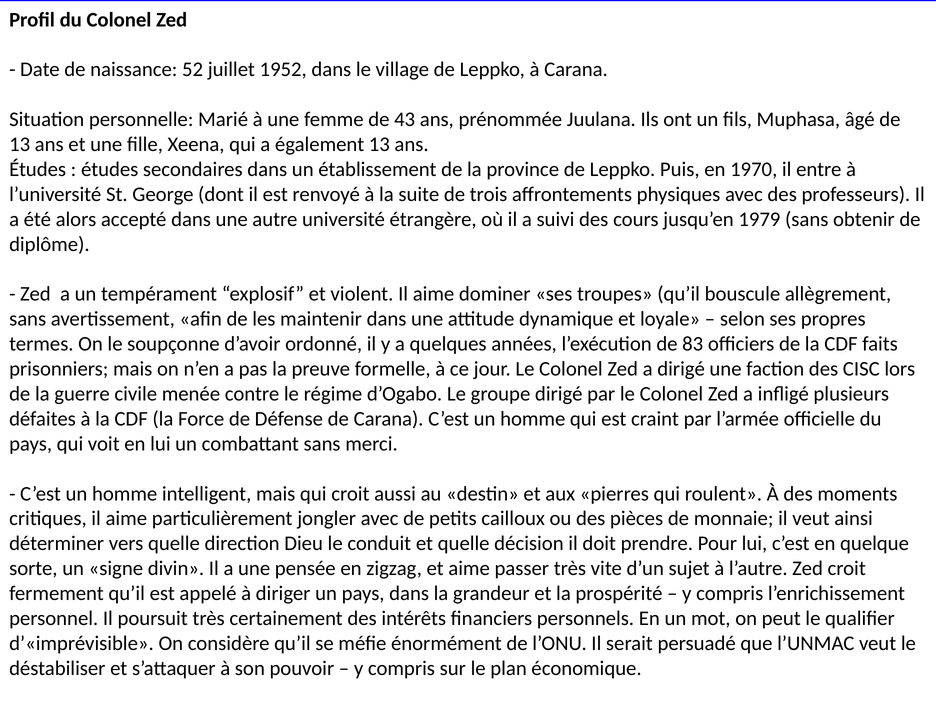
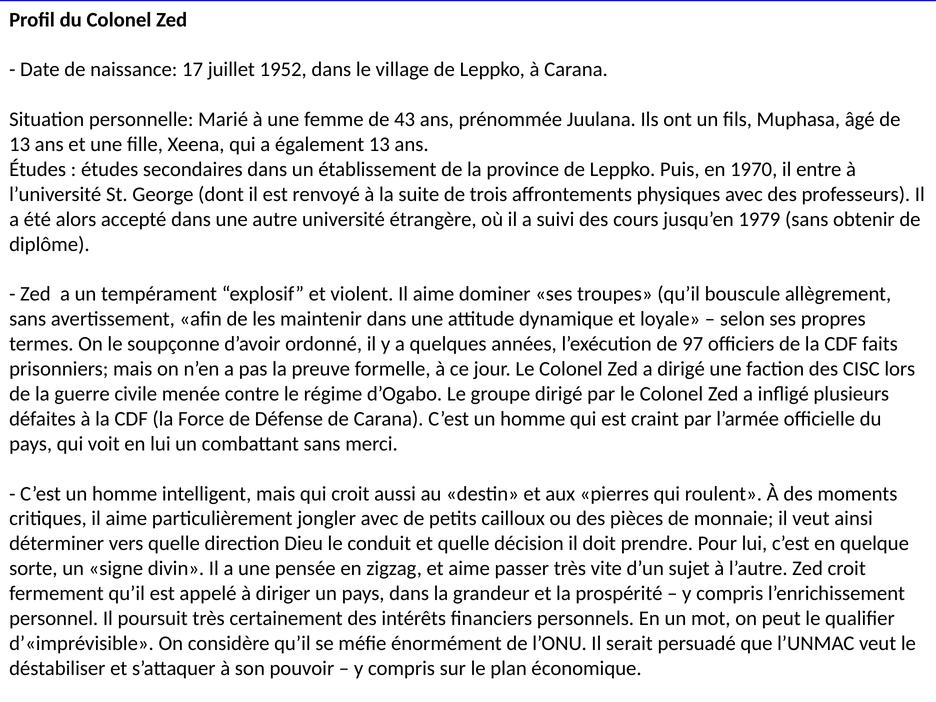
52: 52 -> 17
83: 83 -> 97
